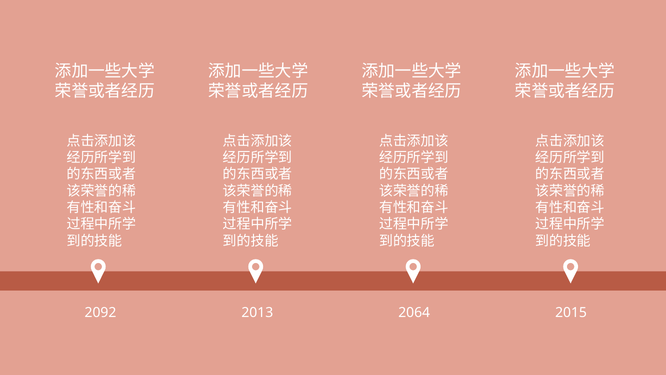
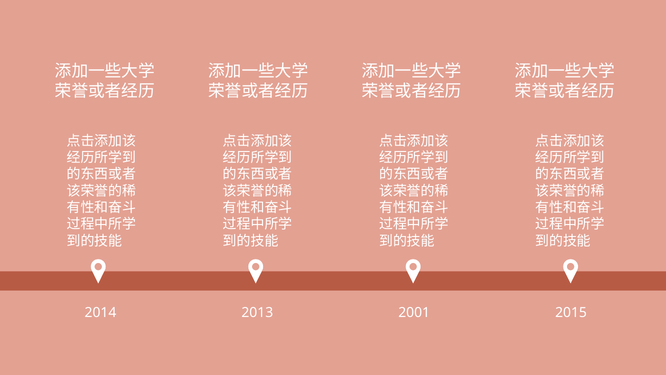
2092: 2092 -> 2014
2064: 2064 -> 2001
